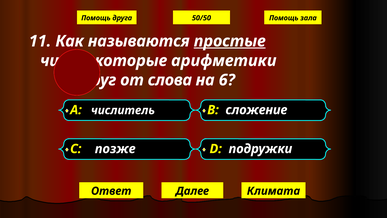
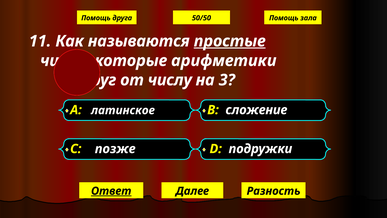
слова: слова -> числу
6: 6 -> 3
числитель: числитель -> латинское
Ответ underline: none -> present
Климата: Климата -> Разность
